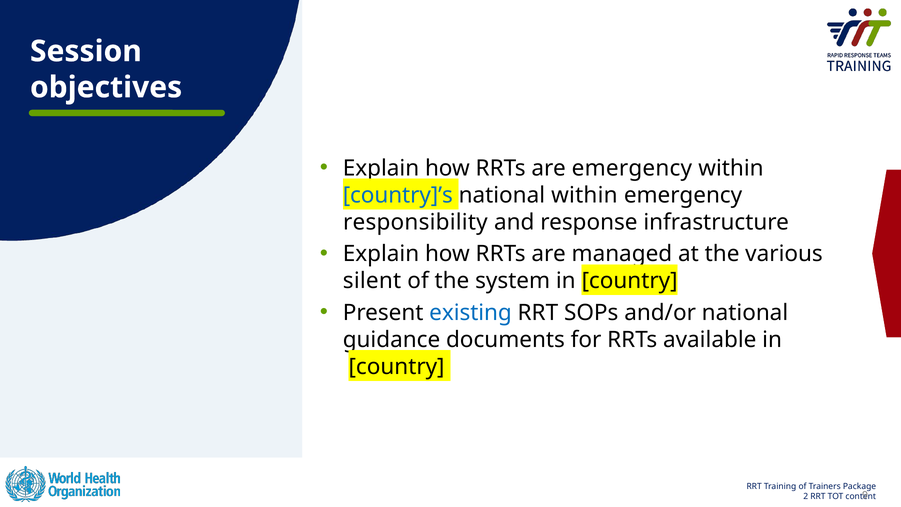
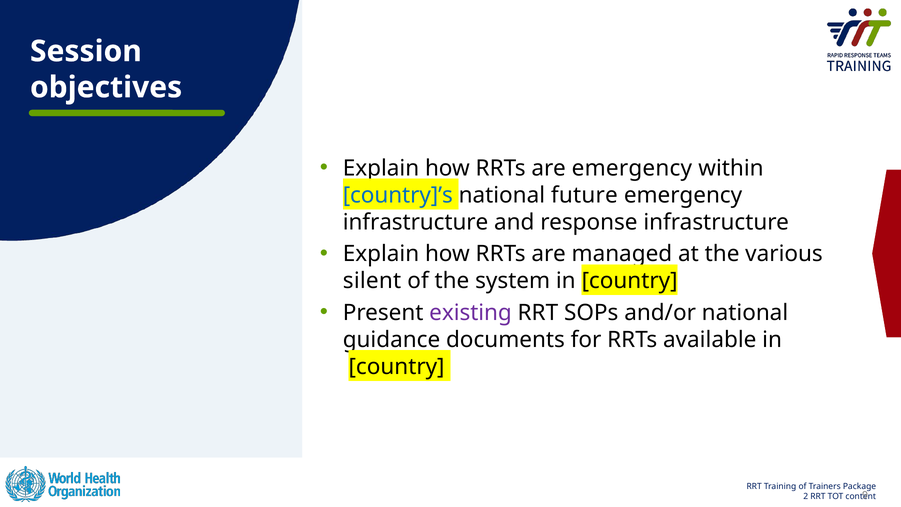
national within: within -> future
responsibility at (415, 222): responsibility -> infrastructure
existing colour: blue -> purple
